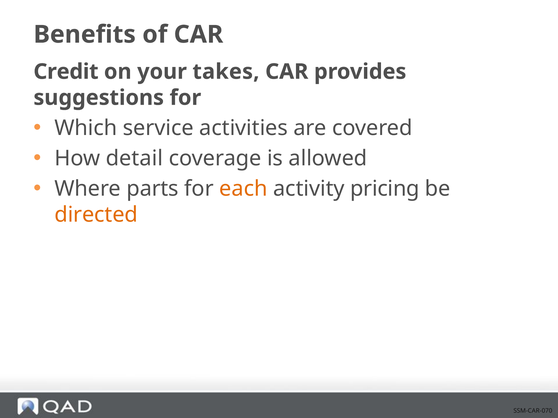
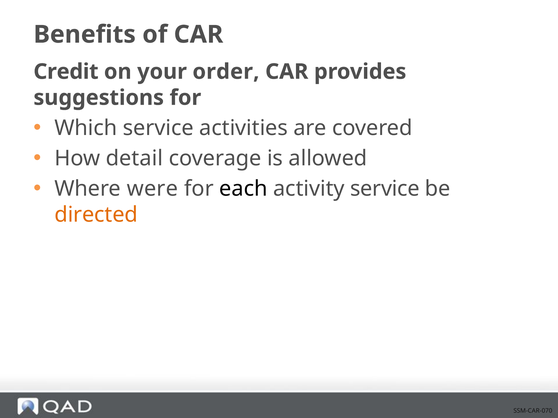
takes: takes -> order
parts: parts -> were
each colour: orange -> black
activity pricing: pricing -> service
